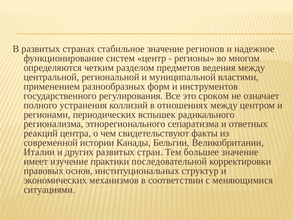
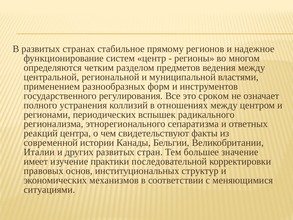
стабильное значение: значение -> прямому
